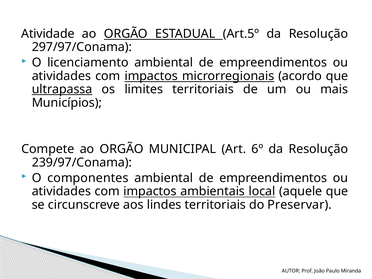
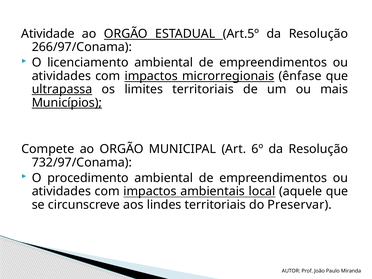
297/97/Conama: 297/97/Conama -> 266/97/Conama
acordo: acordo -> ênfase
Municípios underline: none -> present
239/97/Conama: 239/97/Conama -> 732/97/Conama
componentes: componentes -> procedimento
